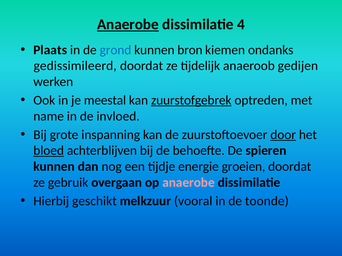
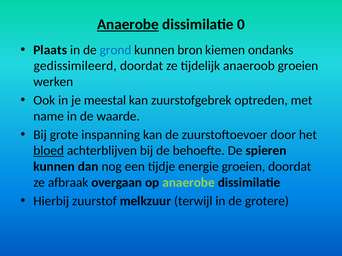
4: 4 -> 0
anaeroob gedijen: gedijen -> groeien
zuurstofgebrek underline: present -> none
invloed: invloed -> waarde
door underline: present -> none
gebruik: gebruik -> afbraak
anaerobe at (189, 183) colour: pink -> light green
geschikt: geschikt -> zuurstof
vooral: vooral -> terwijl
toonde: toonde -> grotere
